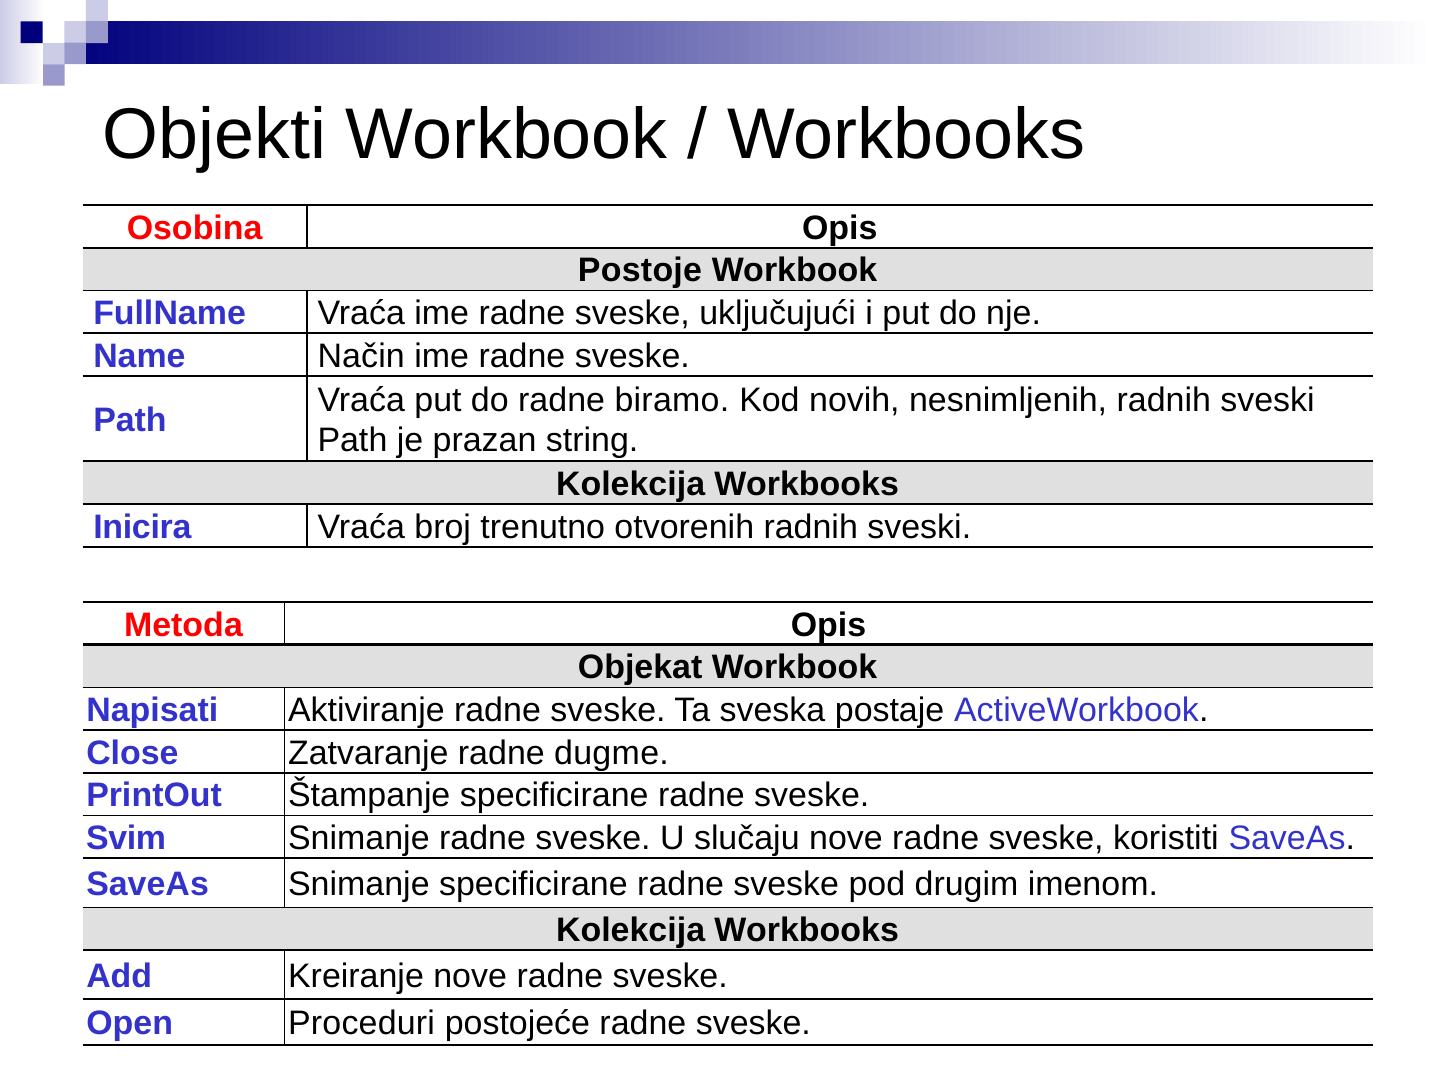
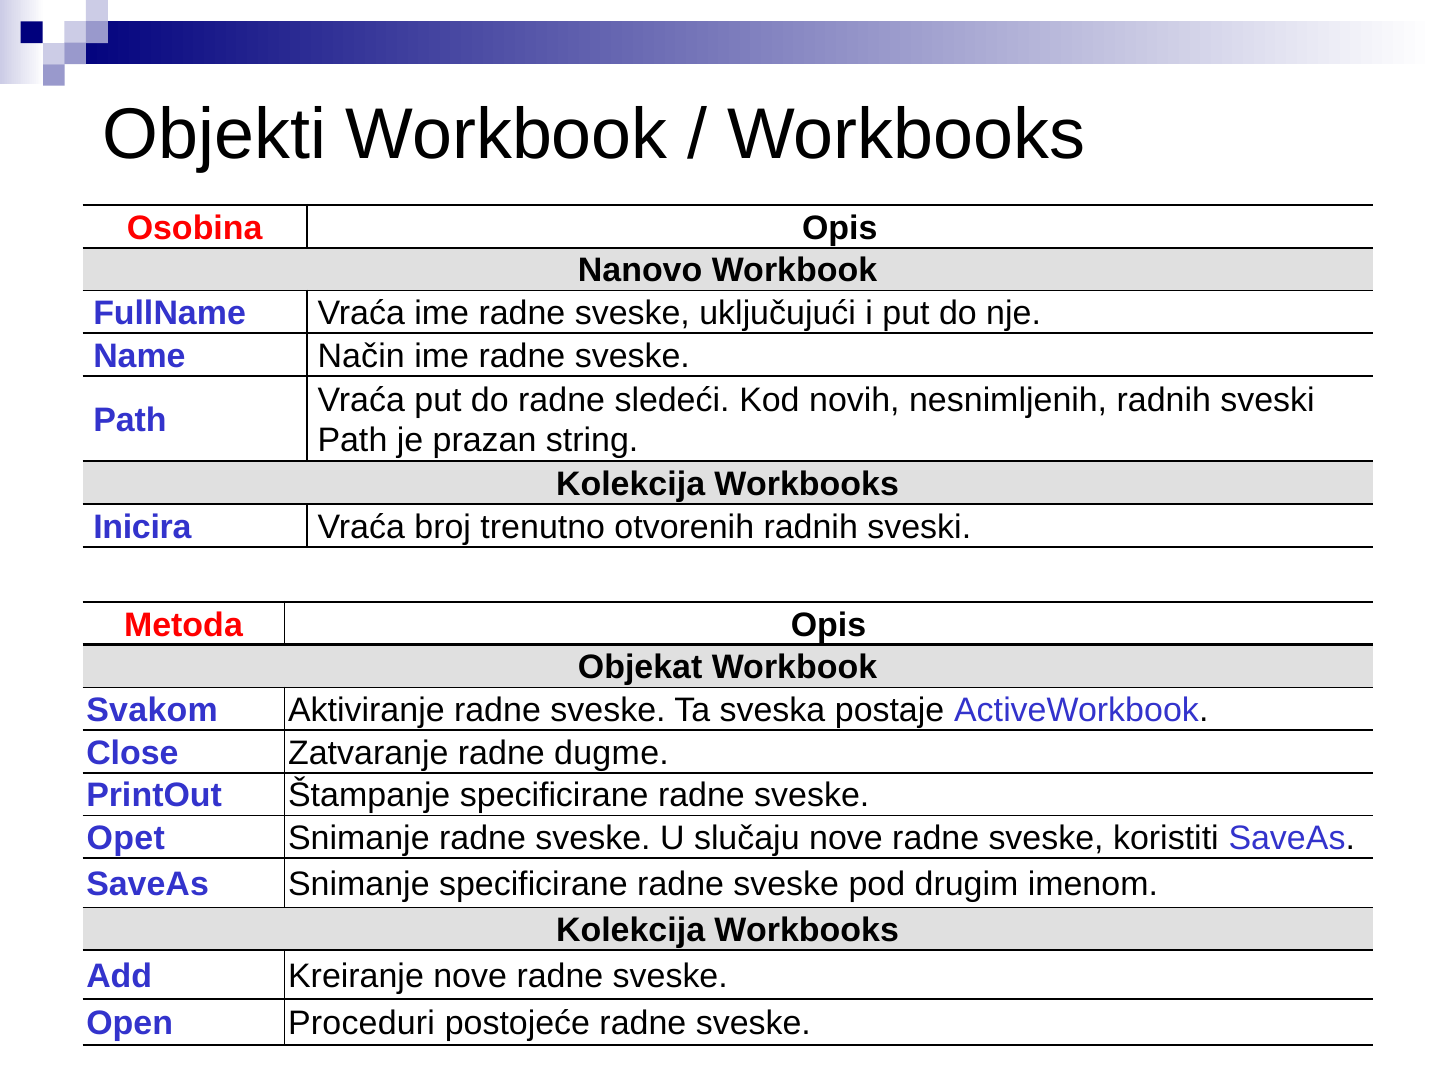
Postoje: Postoje -> Nanovo
biramo: biramo -> sledeći
Napisati: Napisati -> Svakom
Svim: Svim -> Opet
